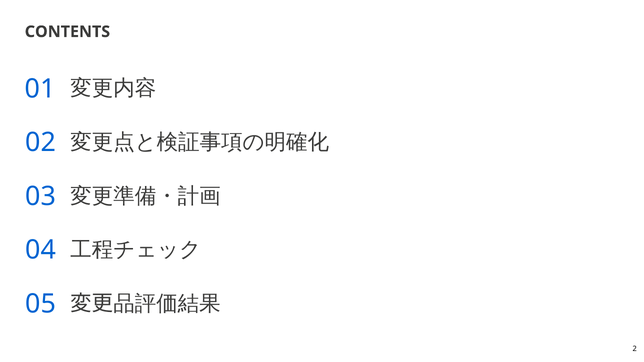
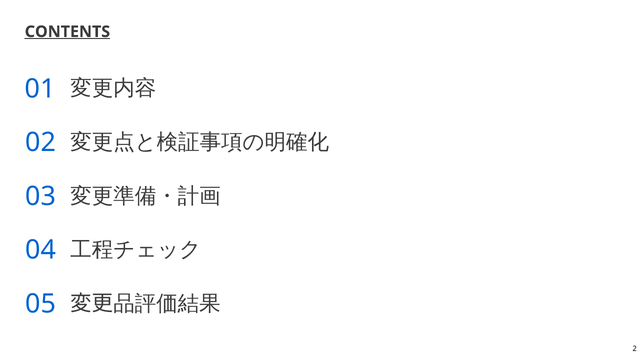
CONTENTS underline: none -> present
